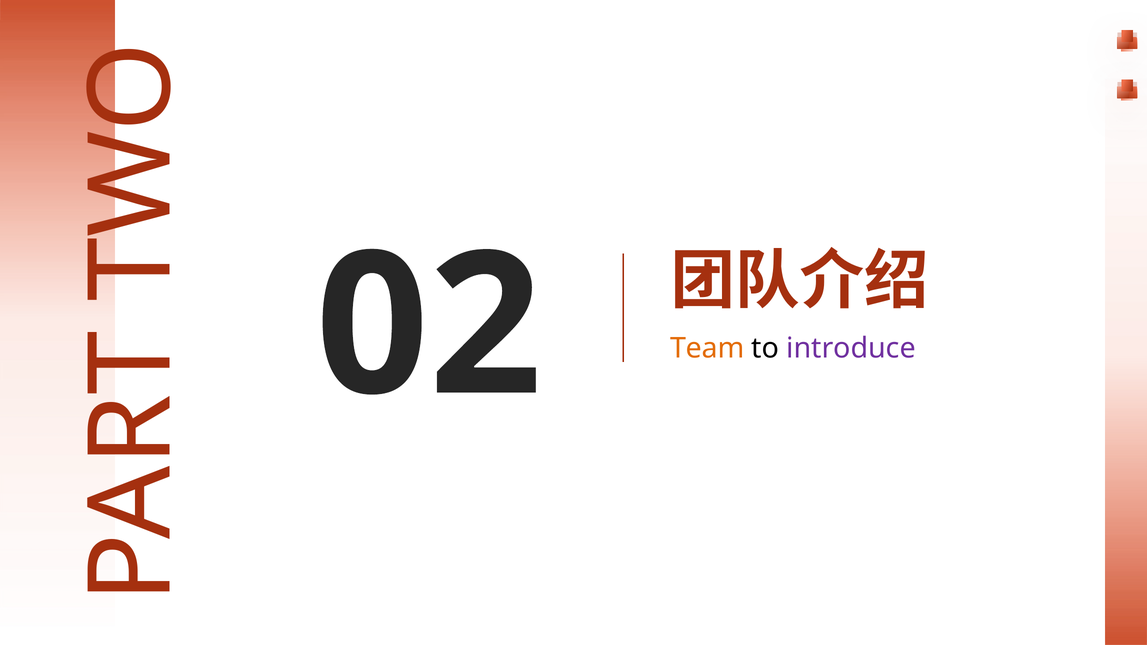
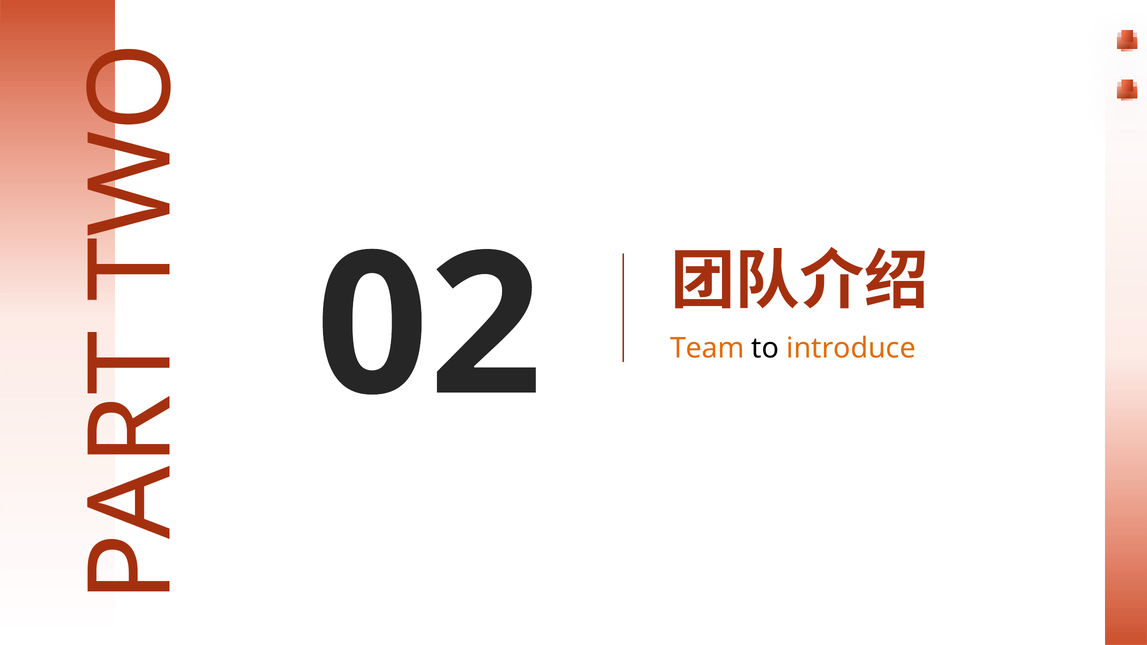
introduce colour: purple -> orange
